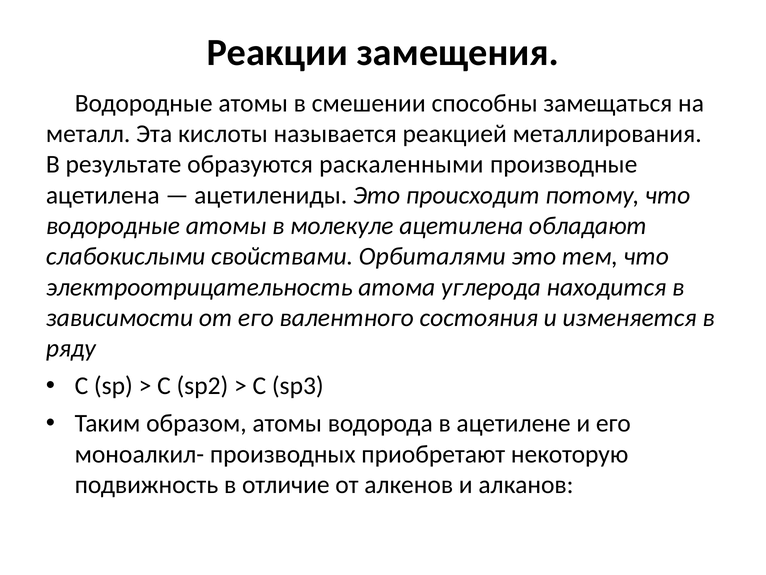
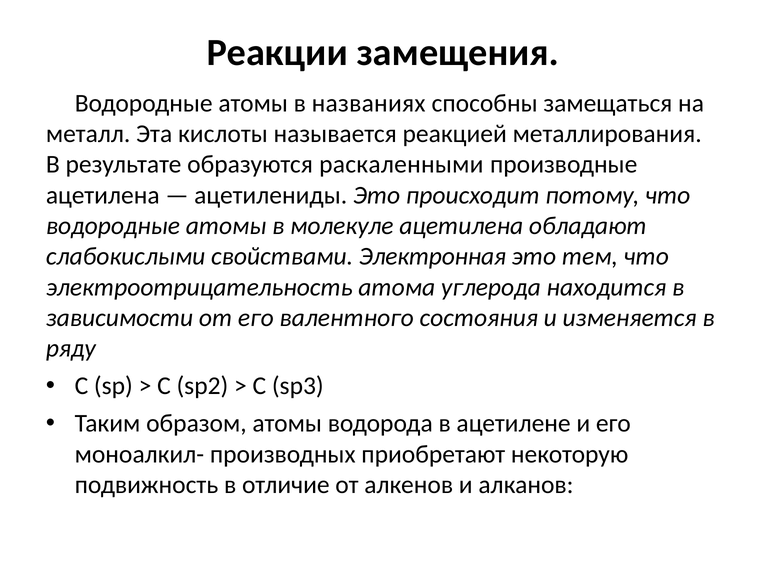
смешении: смешении -> названиях
Орбиталями: Орбиталями -> Электронная
